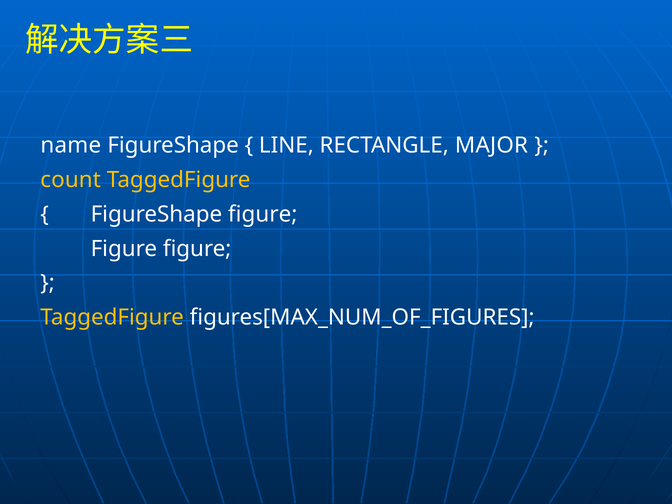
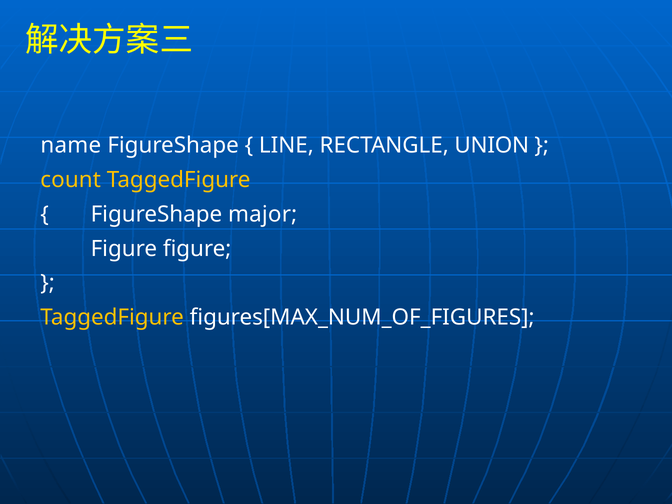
MAJOR: MAJOR -> UNION
FigureShape figure: figure -> major
